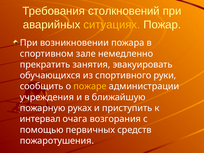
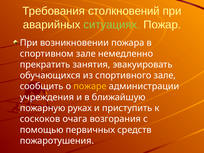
ситуациях colour: yellow -> light green
спортивного руки: руки -> зале
интервал: интервал -> соскоков
